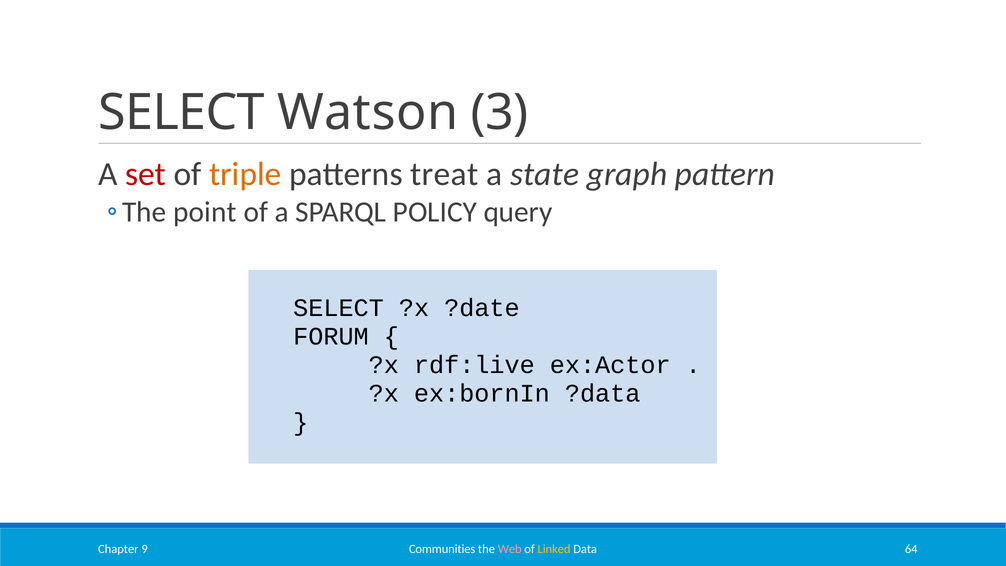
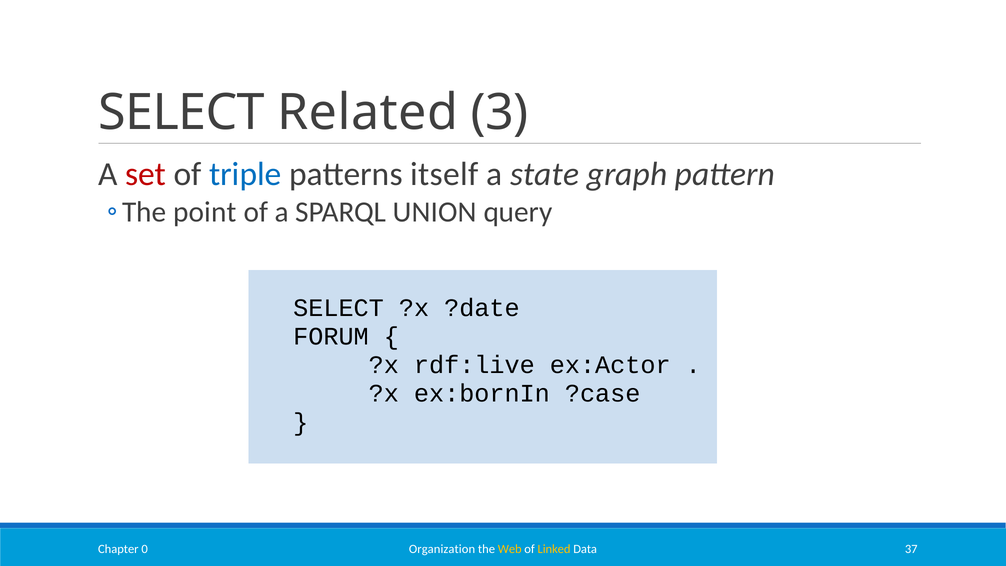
Watson: Watson -> Related
triple colour: orange -> blue
treat: treat -> itself
POLICY: POLICY -> UNION
?data: ?data -> ?case
Communities: Communities -> Organization
Web colour: pink -> yellow
64: 64 -> 37
9: 9 -> 0
